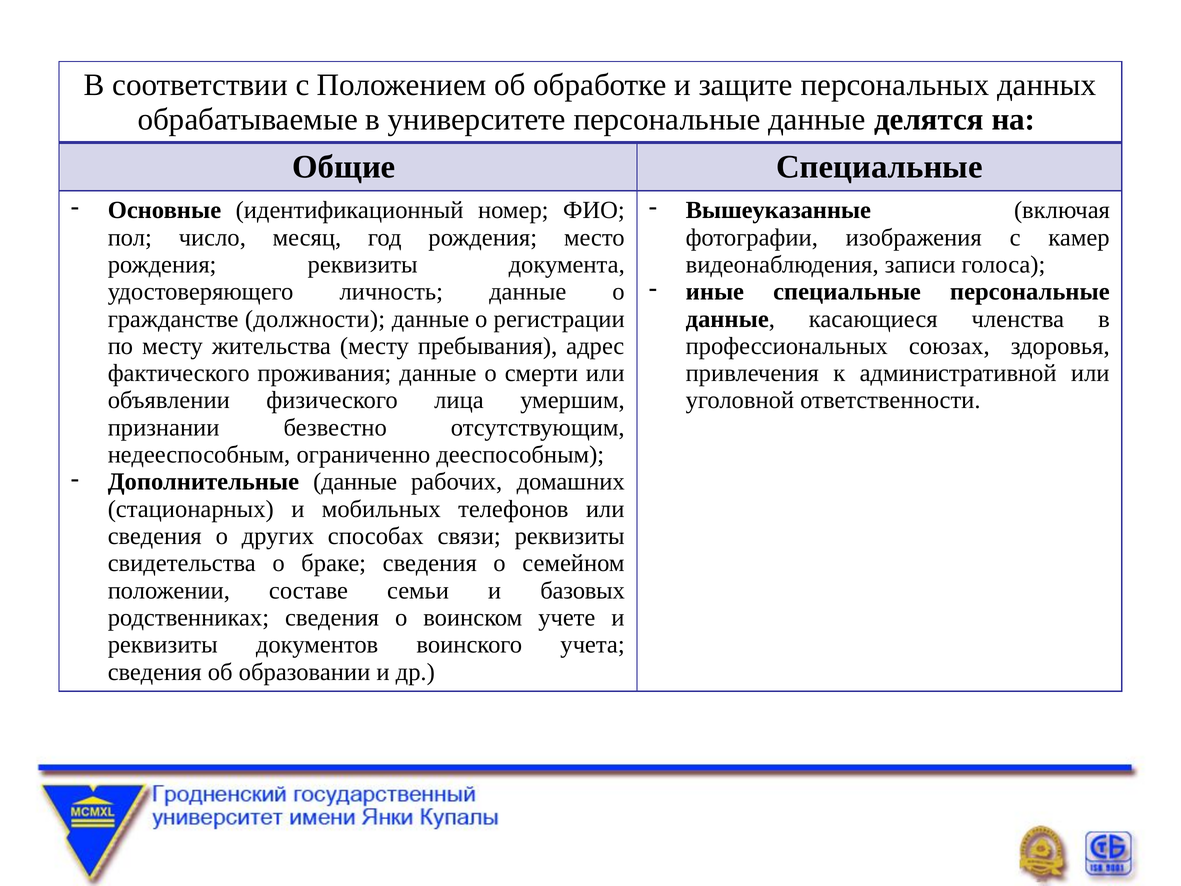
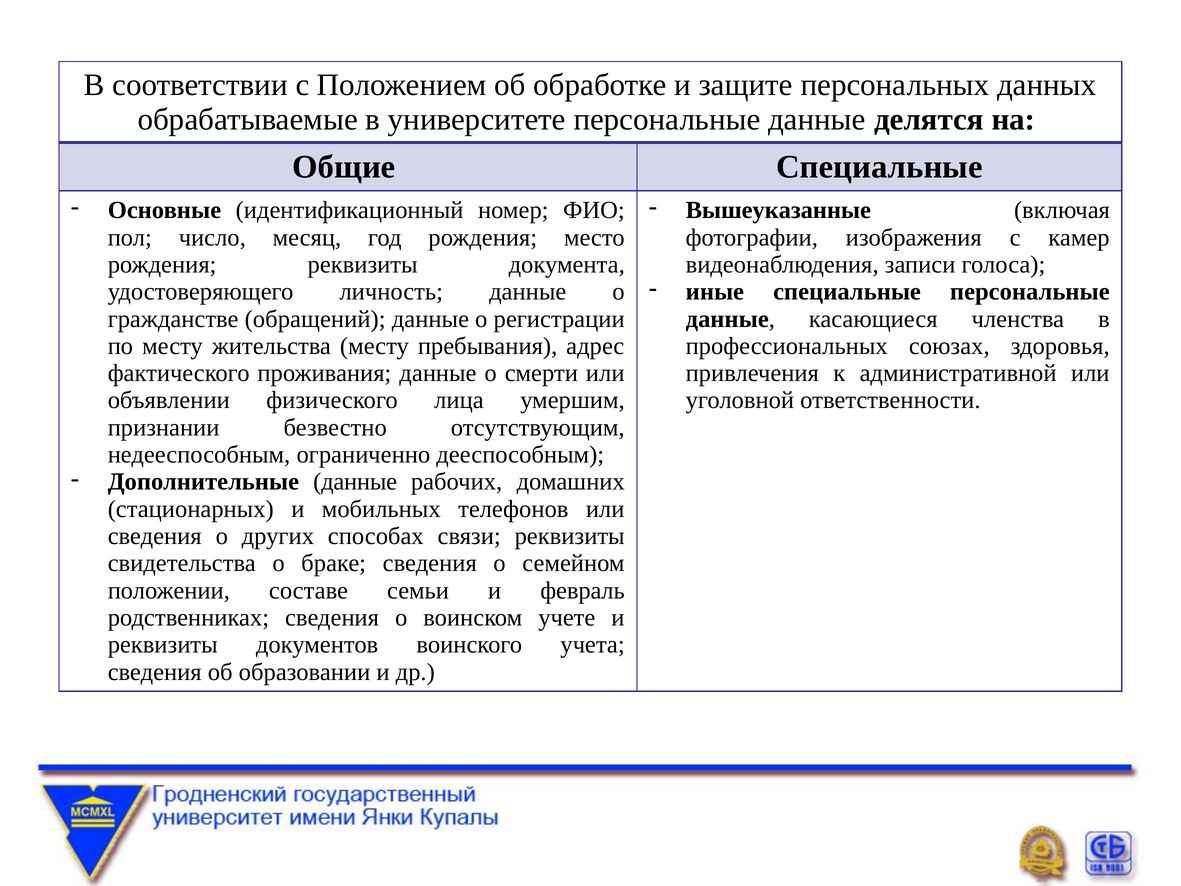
должности: должности -> обращений
базовых: базовых -> февраль
